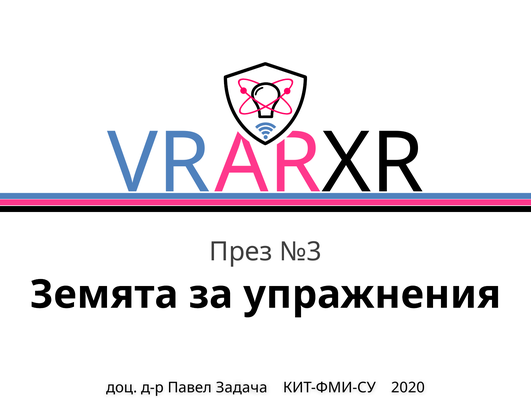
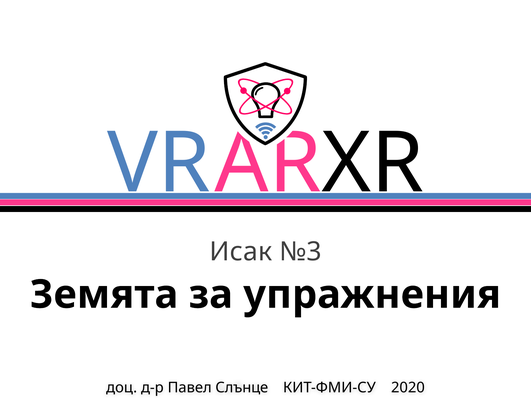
През: През -> Исак
Задача: Задача -> Слънце
